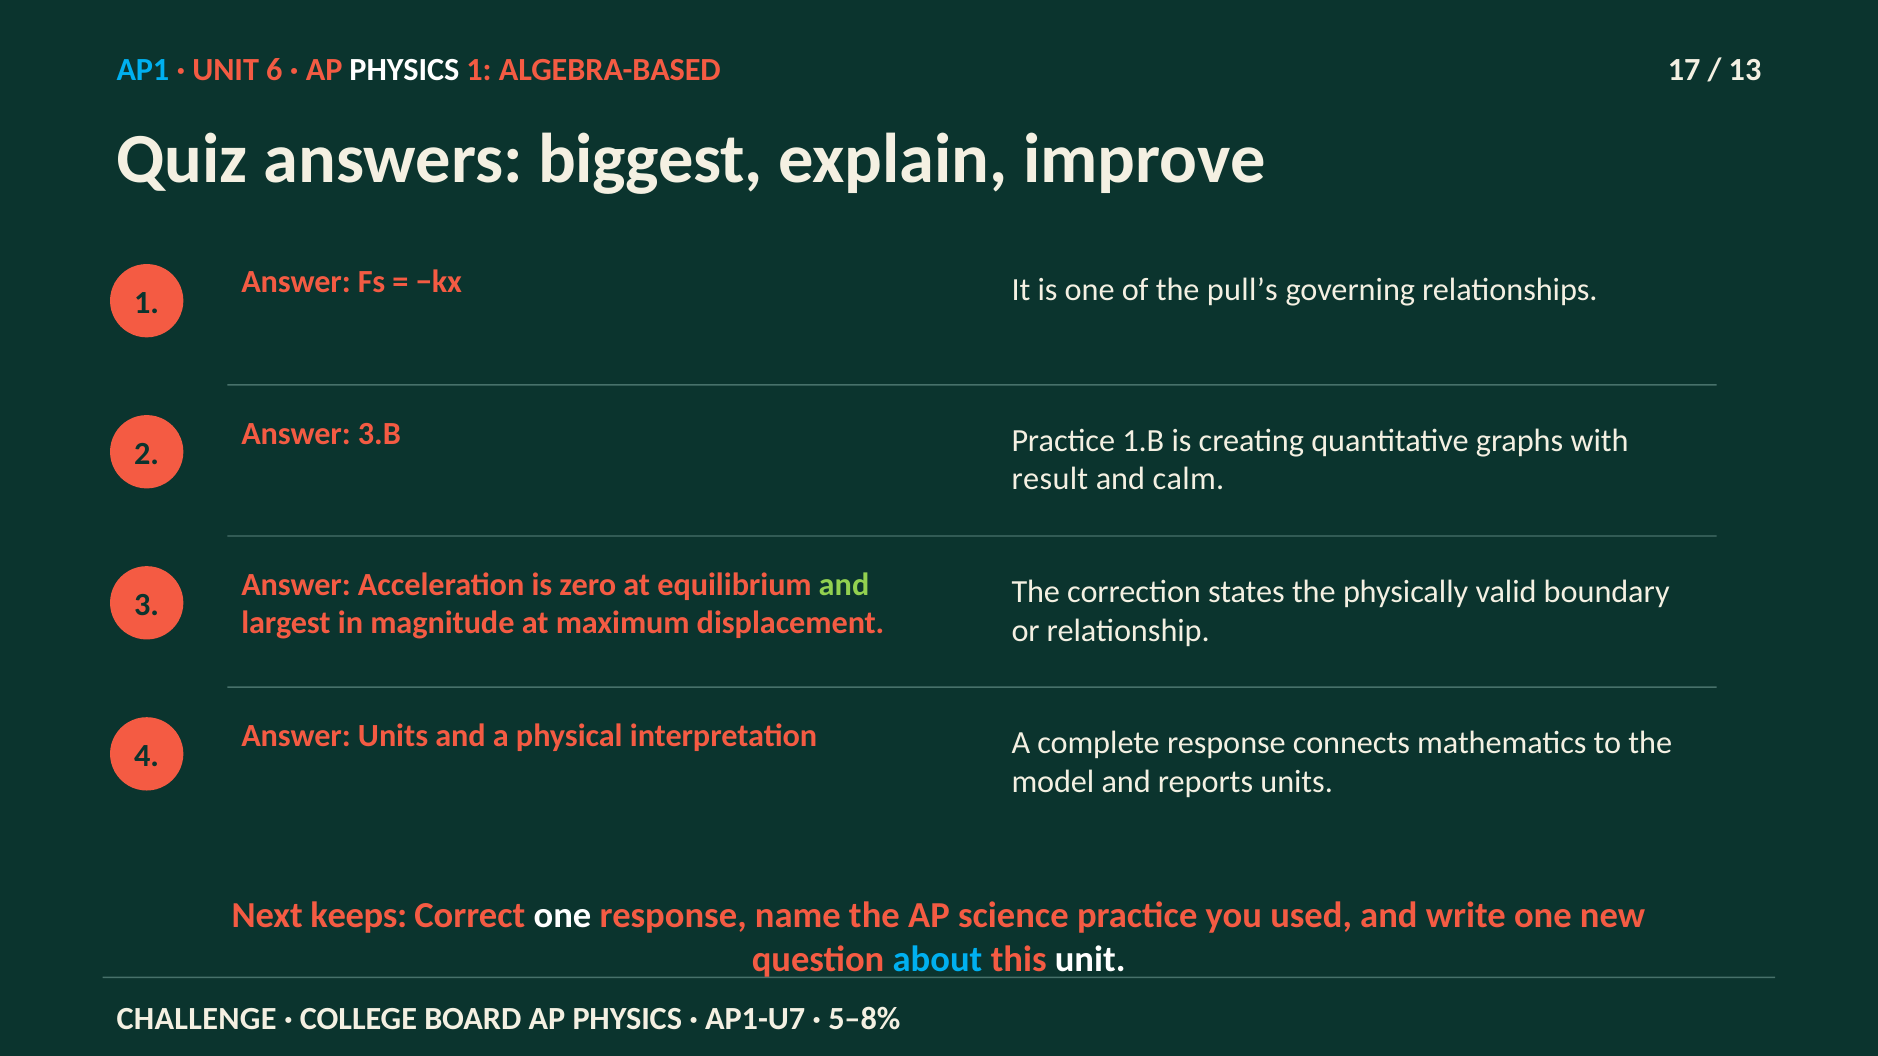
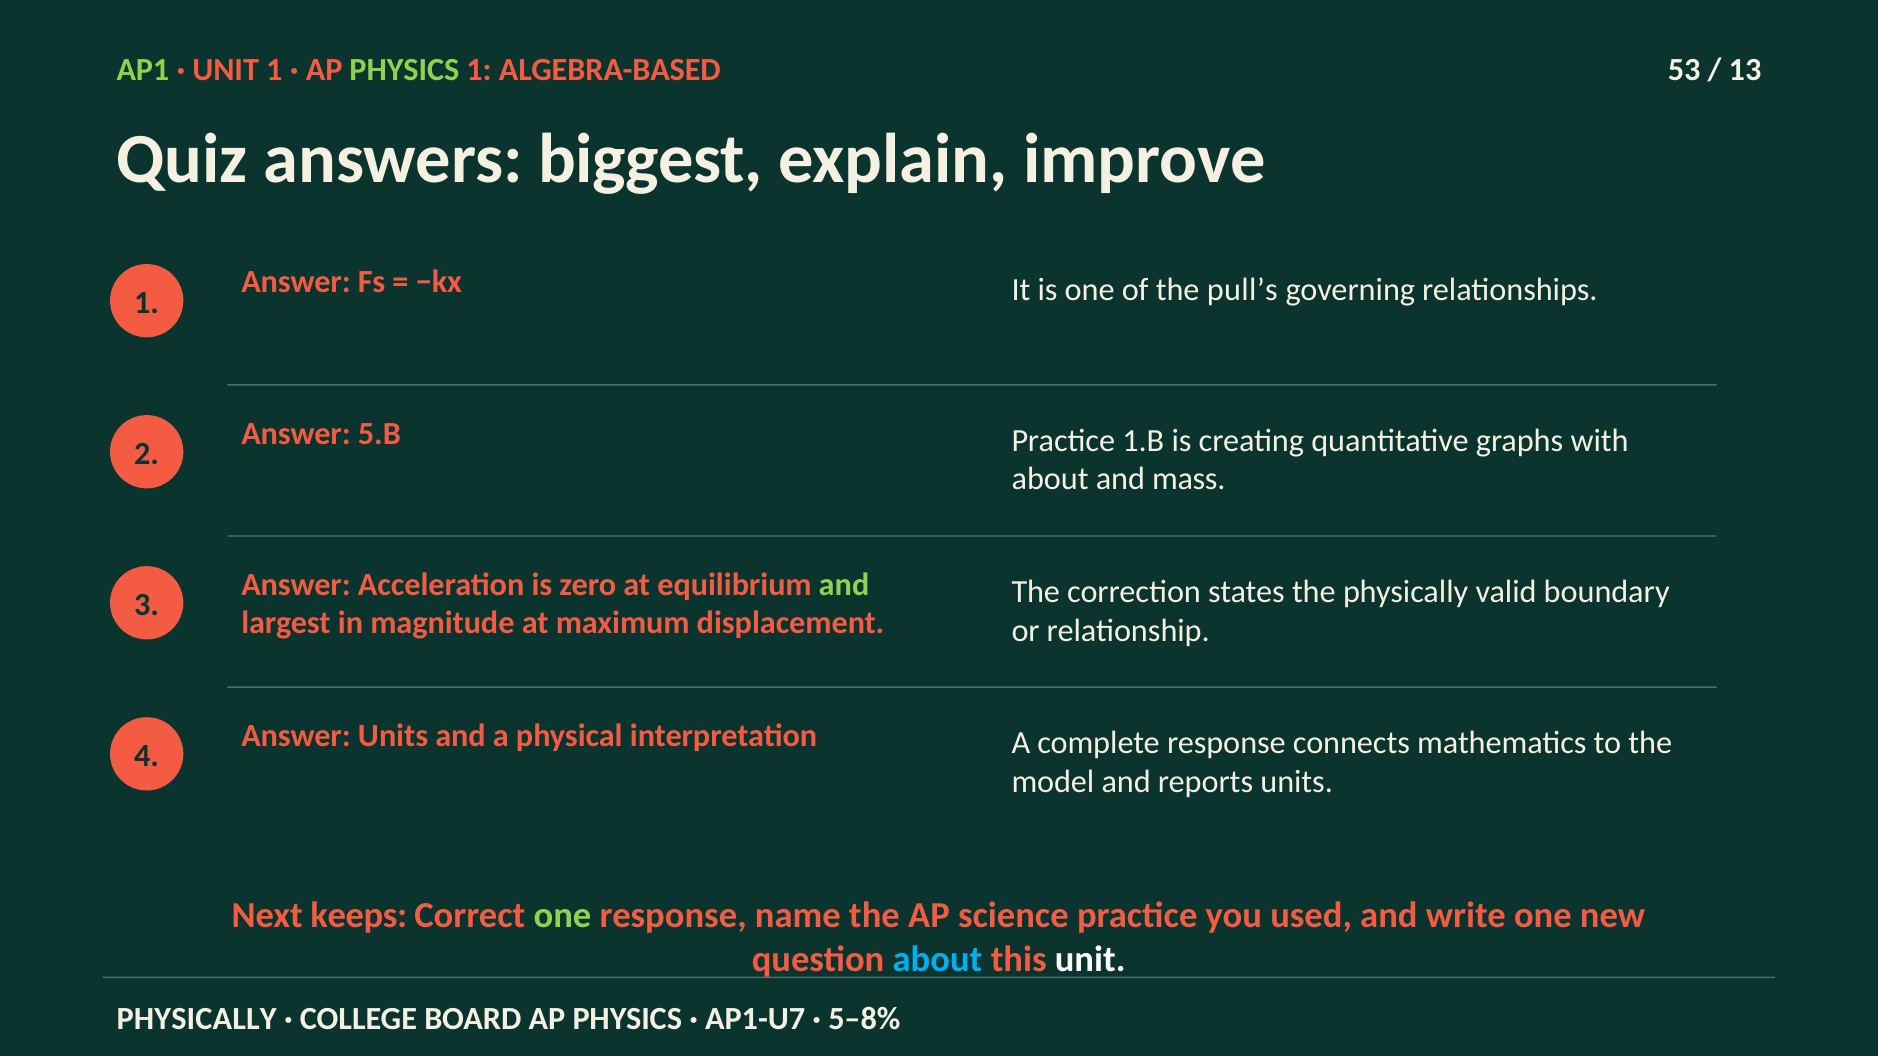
AP1 colour: light blue -> light green
UNIT 6: 6 -> 1
PHYSICS at (404, 70) colour: white -> light green
17: 17 -> 53
3.B: 3.B -> 5.B
result at (1050, 479): result -> about
calm: calm -> mass
one at (563, 916) colour: white -> light green
CHALLENGE at (197, 1019): CHALLENGE -> PHYSICALLY
